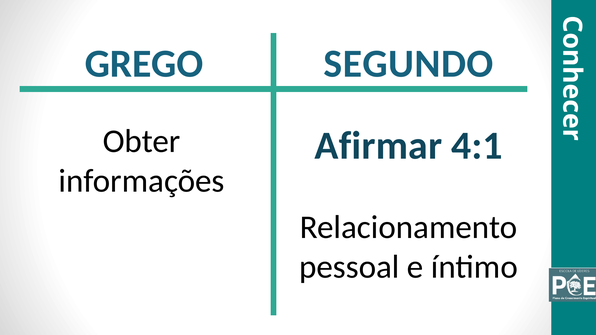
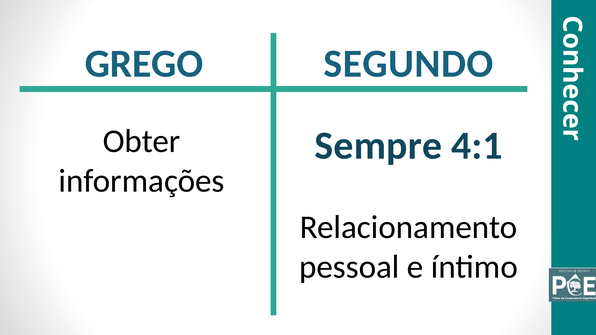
Afirmar: Afirmar -> Sempre
